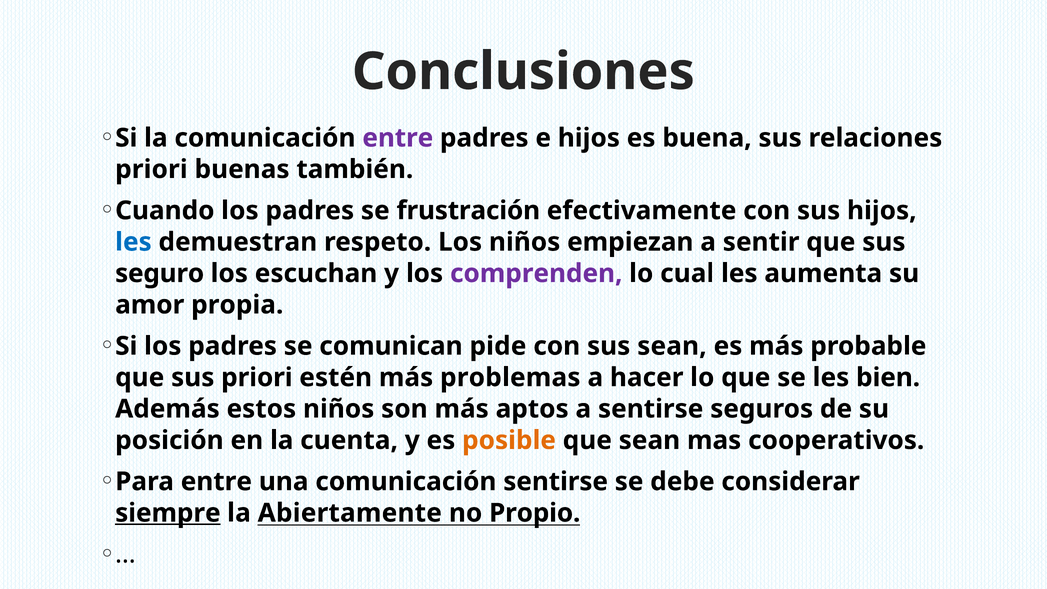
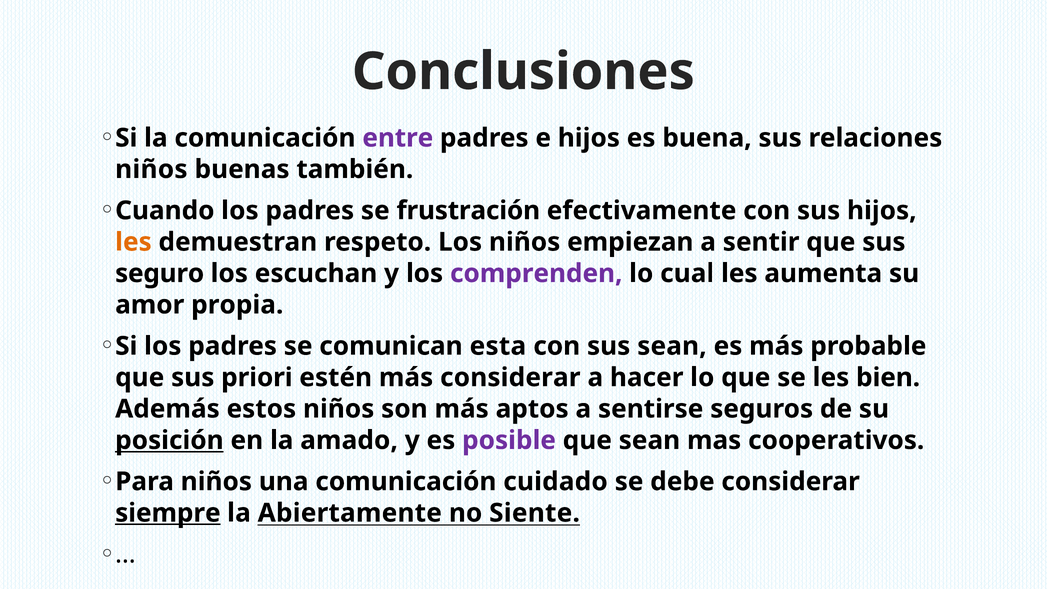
priori at (151, 169): priori -> niños
les at (133, 242) colour: blue -> orange
pide: pide -> esta
más problemas: problemas -> considerar
posición underline: none -> present
cuenta: cuenta -> amado
posible colour: orange -> purple
Para entre: entre -> niños
comunicación sentirse: sentirse -> cuidado
Propio: Propio -> Siente
